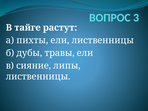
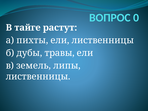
3: 3 -> 0
сияние: сияние -> земель
